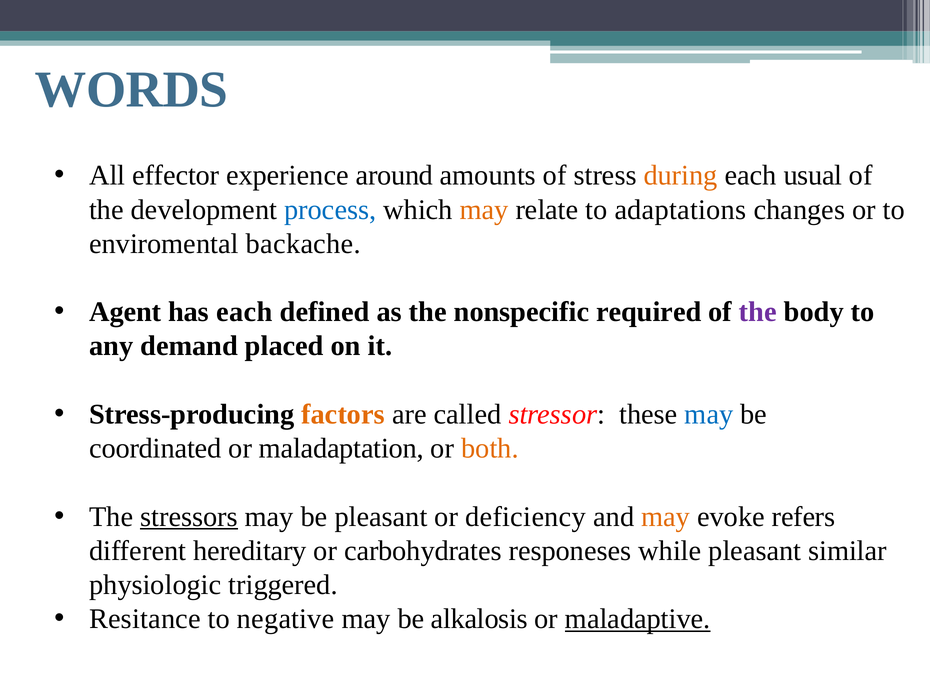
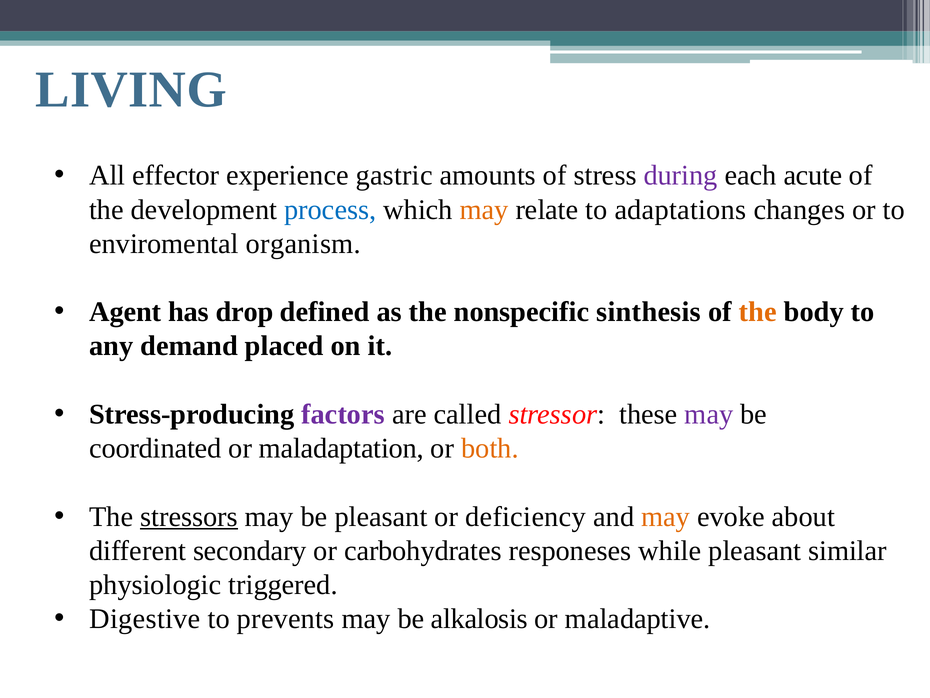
WORDS: WORDS -> LIVING
around: around -> gastric
during colour: orange -> purple
usual: usual -> acute
backache: backache -> organism
has each: each -> drop
required: required -> sinthesis
the at (758, 312) colour: purple -> orange
factors colour: orange -> purple
may at (709, 414) colour: blue -> purple
refers: refers -> about
hereditary: hereditary -> secondary
Resitance: Resitance -> Digestive
negative: negative -> prevents
maladaptive underline: present -> none
